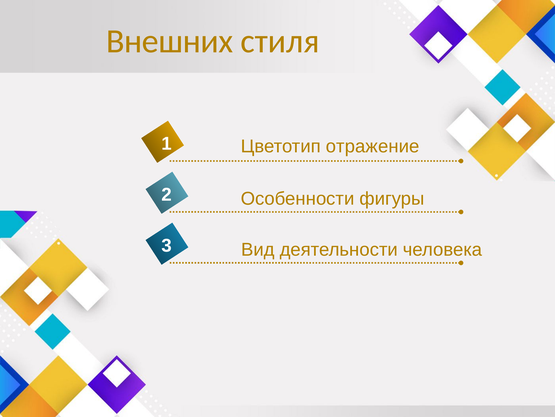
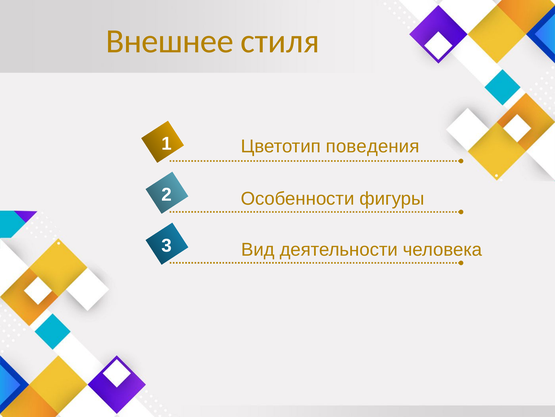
Внешних: Внешних -> Внешнее
отражение: отражение -> поведения
